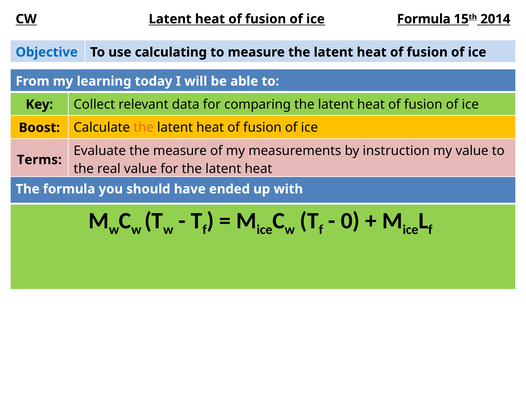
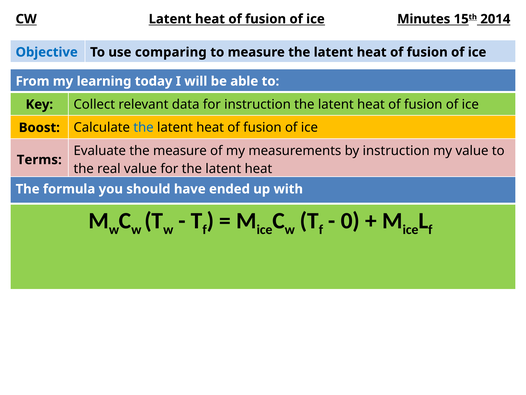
ice Formula: Formula -> Minutes
calculating: calculating -> comparing
for comparing: comparing -> instruction
the at (143, 127) colour: orange -> blue
